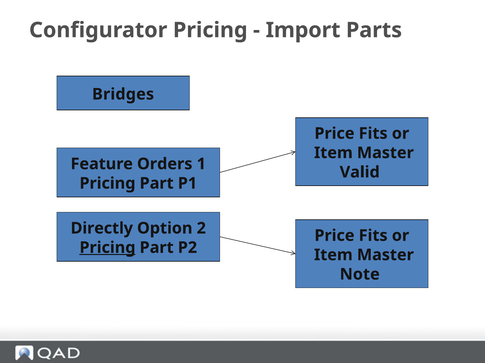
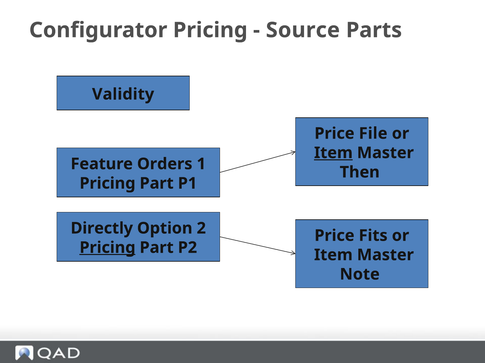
Import: Import -> Source
Bridges: Bridges -> Validity
Fits at (373, 134): Fits -> File
Item at (333, 153) underline: none -> present
Valid: Valid -> Then
